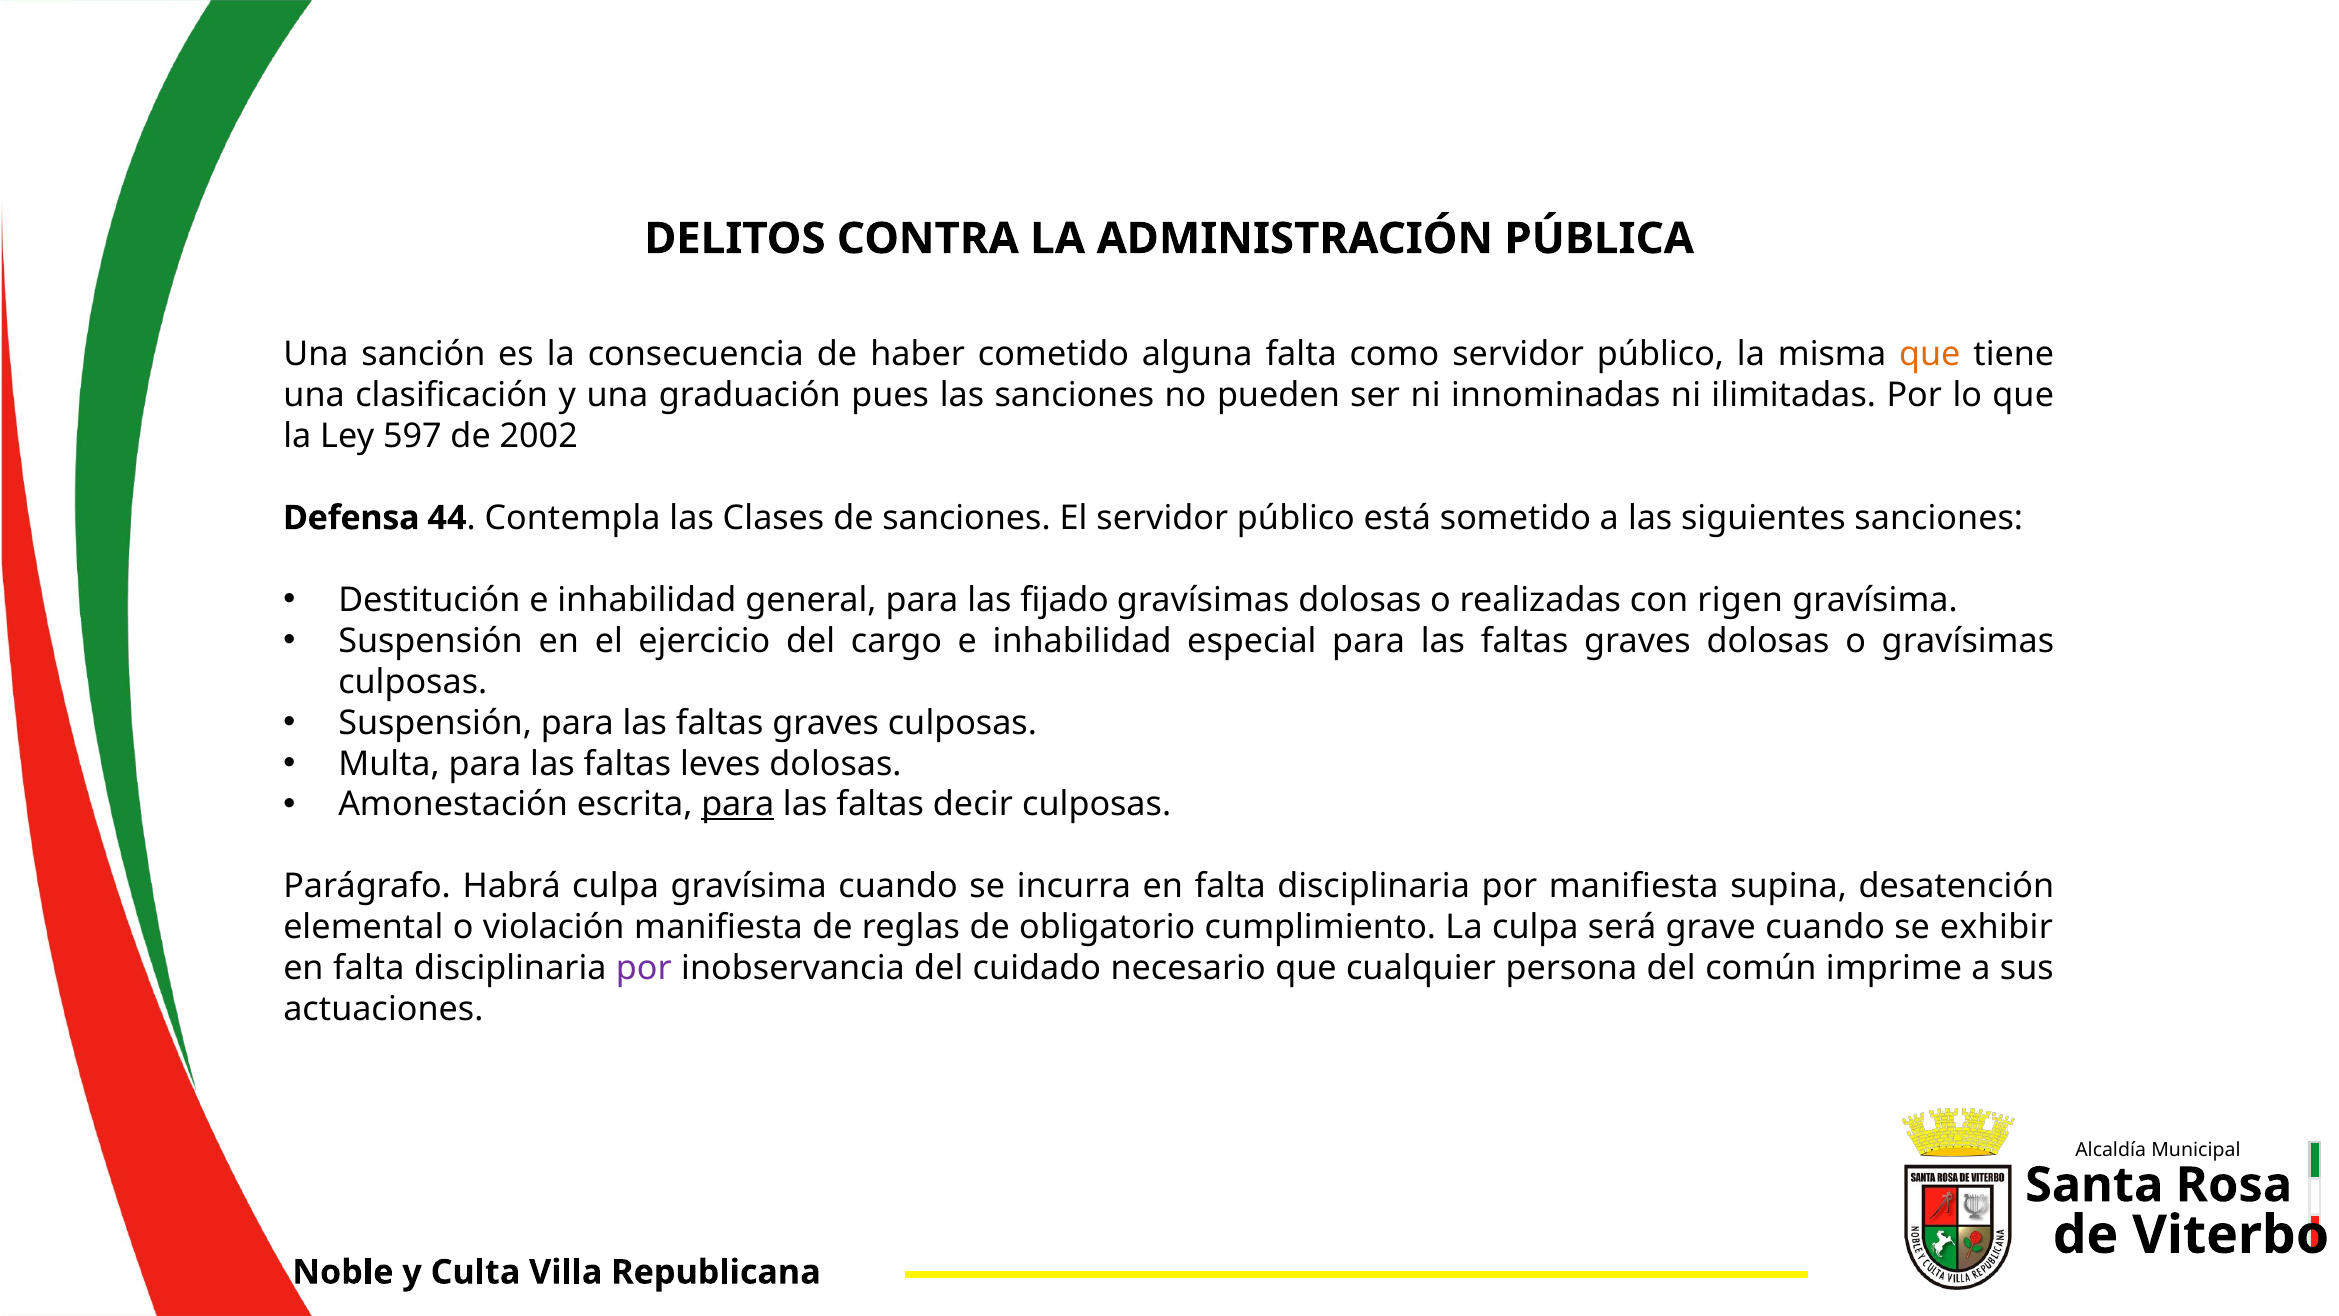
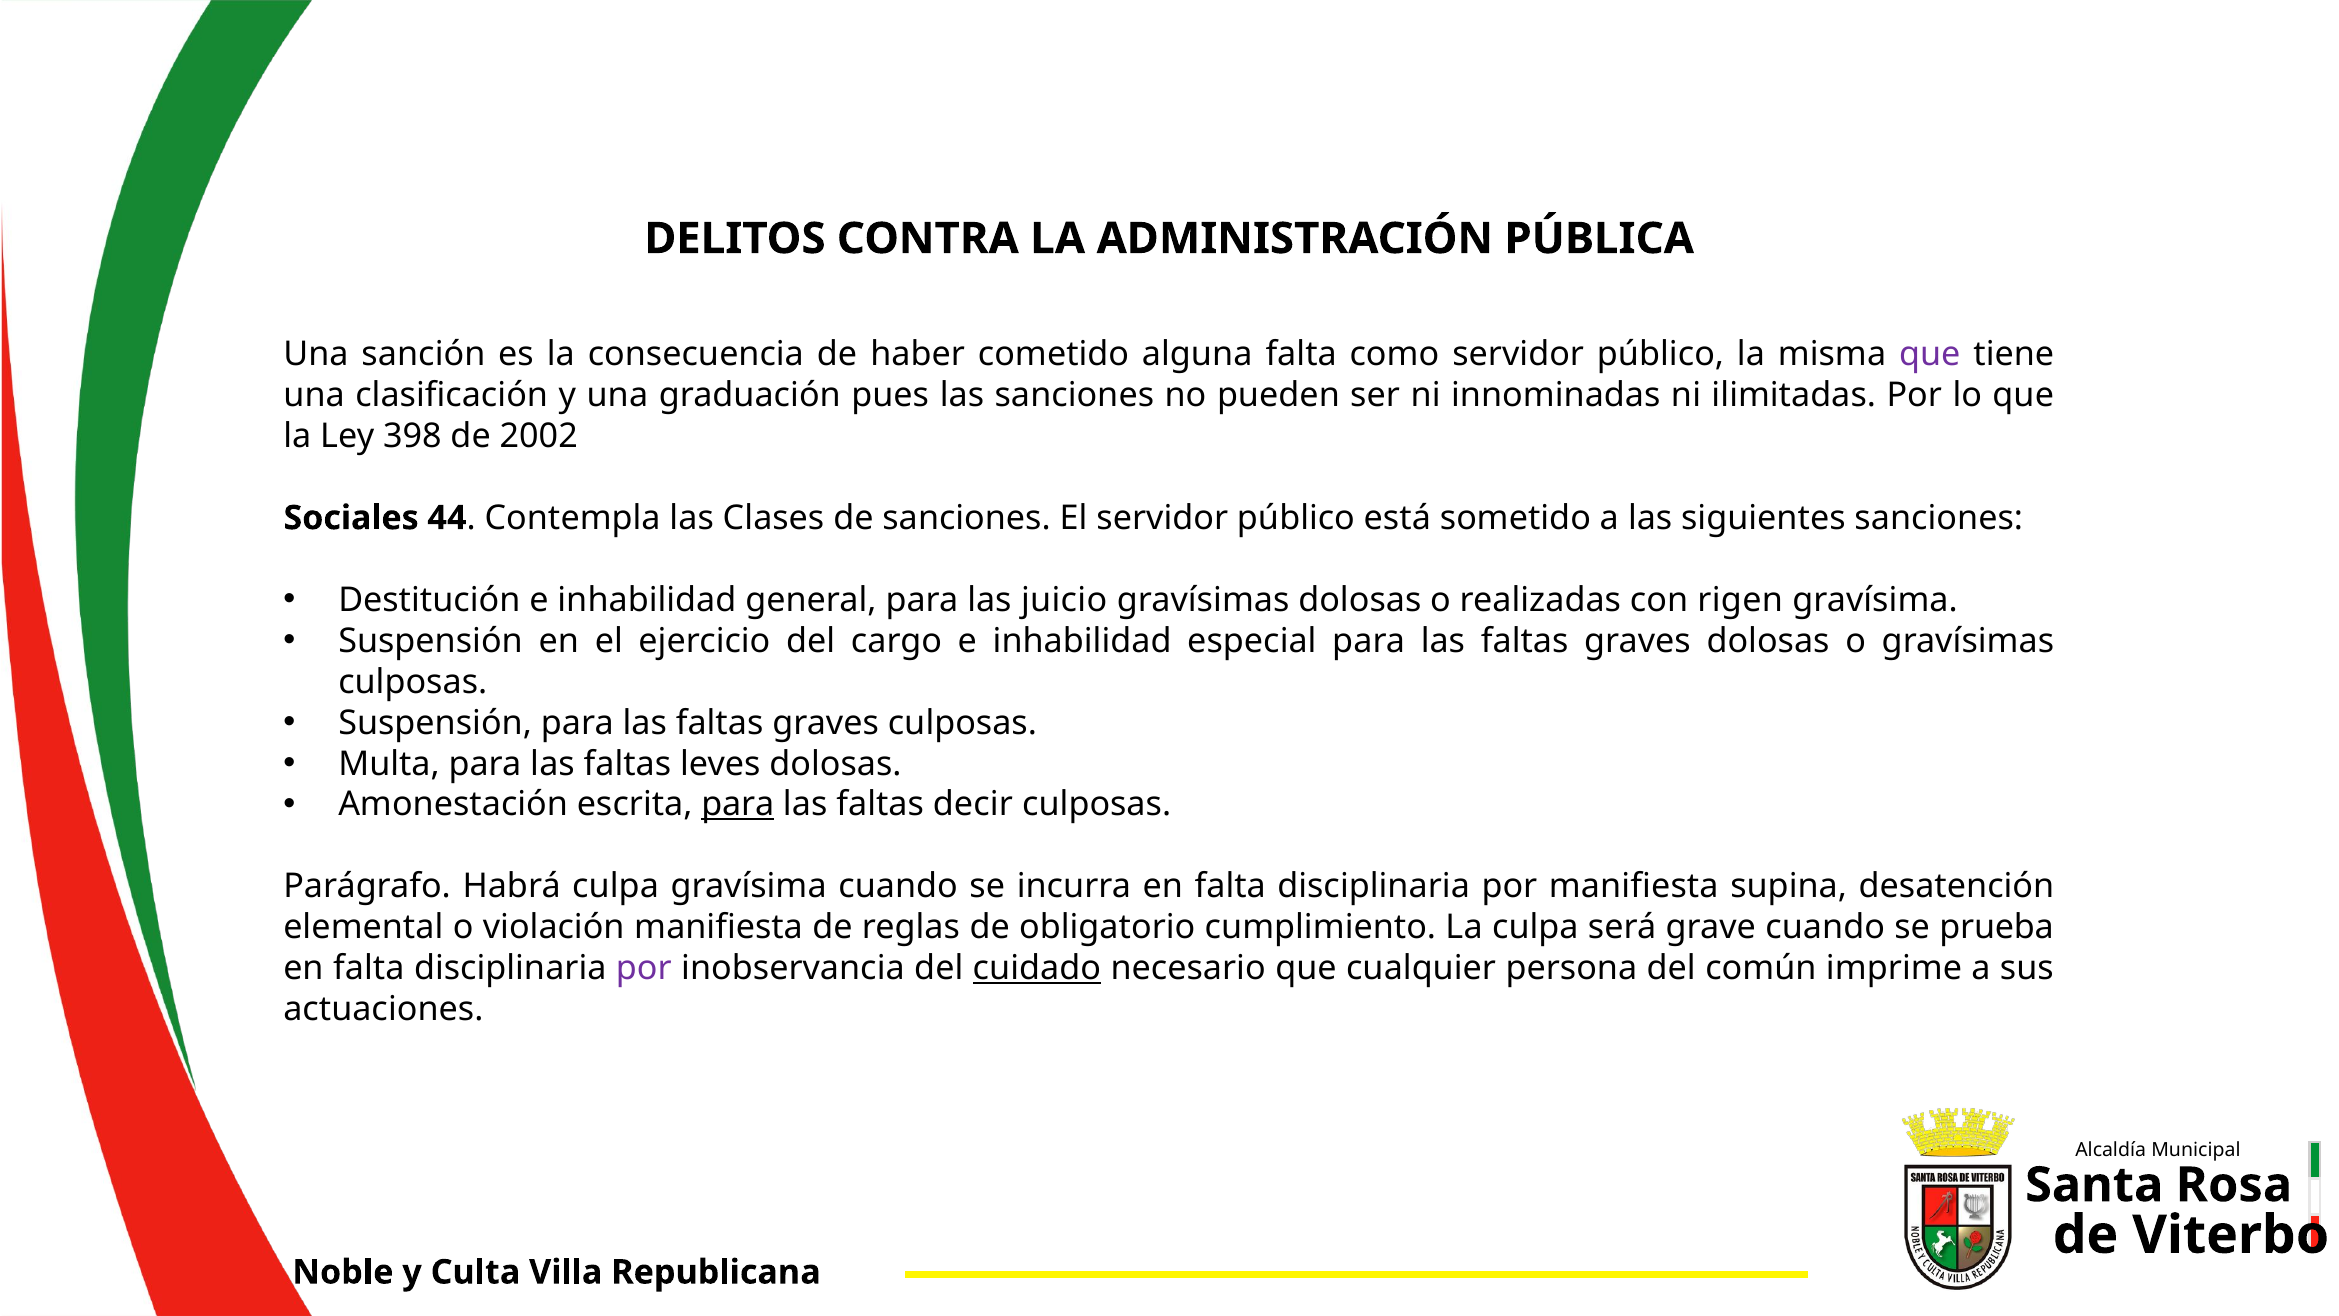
que at (1930, 354) colour: orange -> purple
597: 597 -> 398
Defensa: Defensa -> Sociales
fijado: fijado -> juicio
exhibir: exhibir -> prueba
cuidado underline: none -> present
